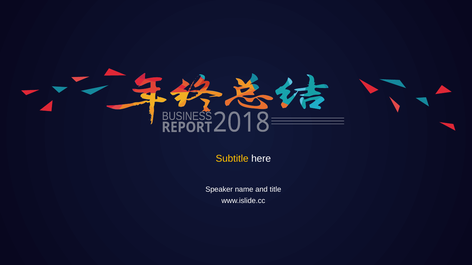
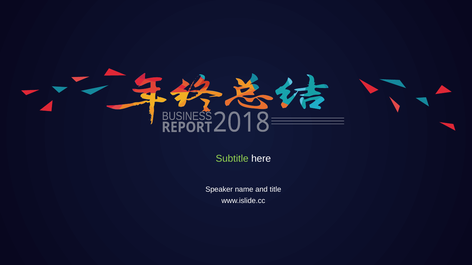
Subtitle colour: yellow -> light green
